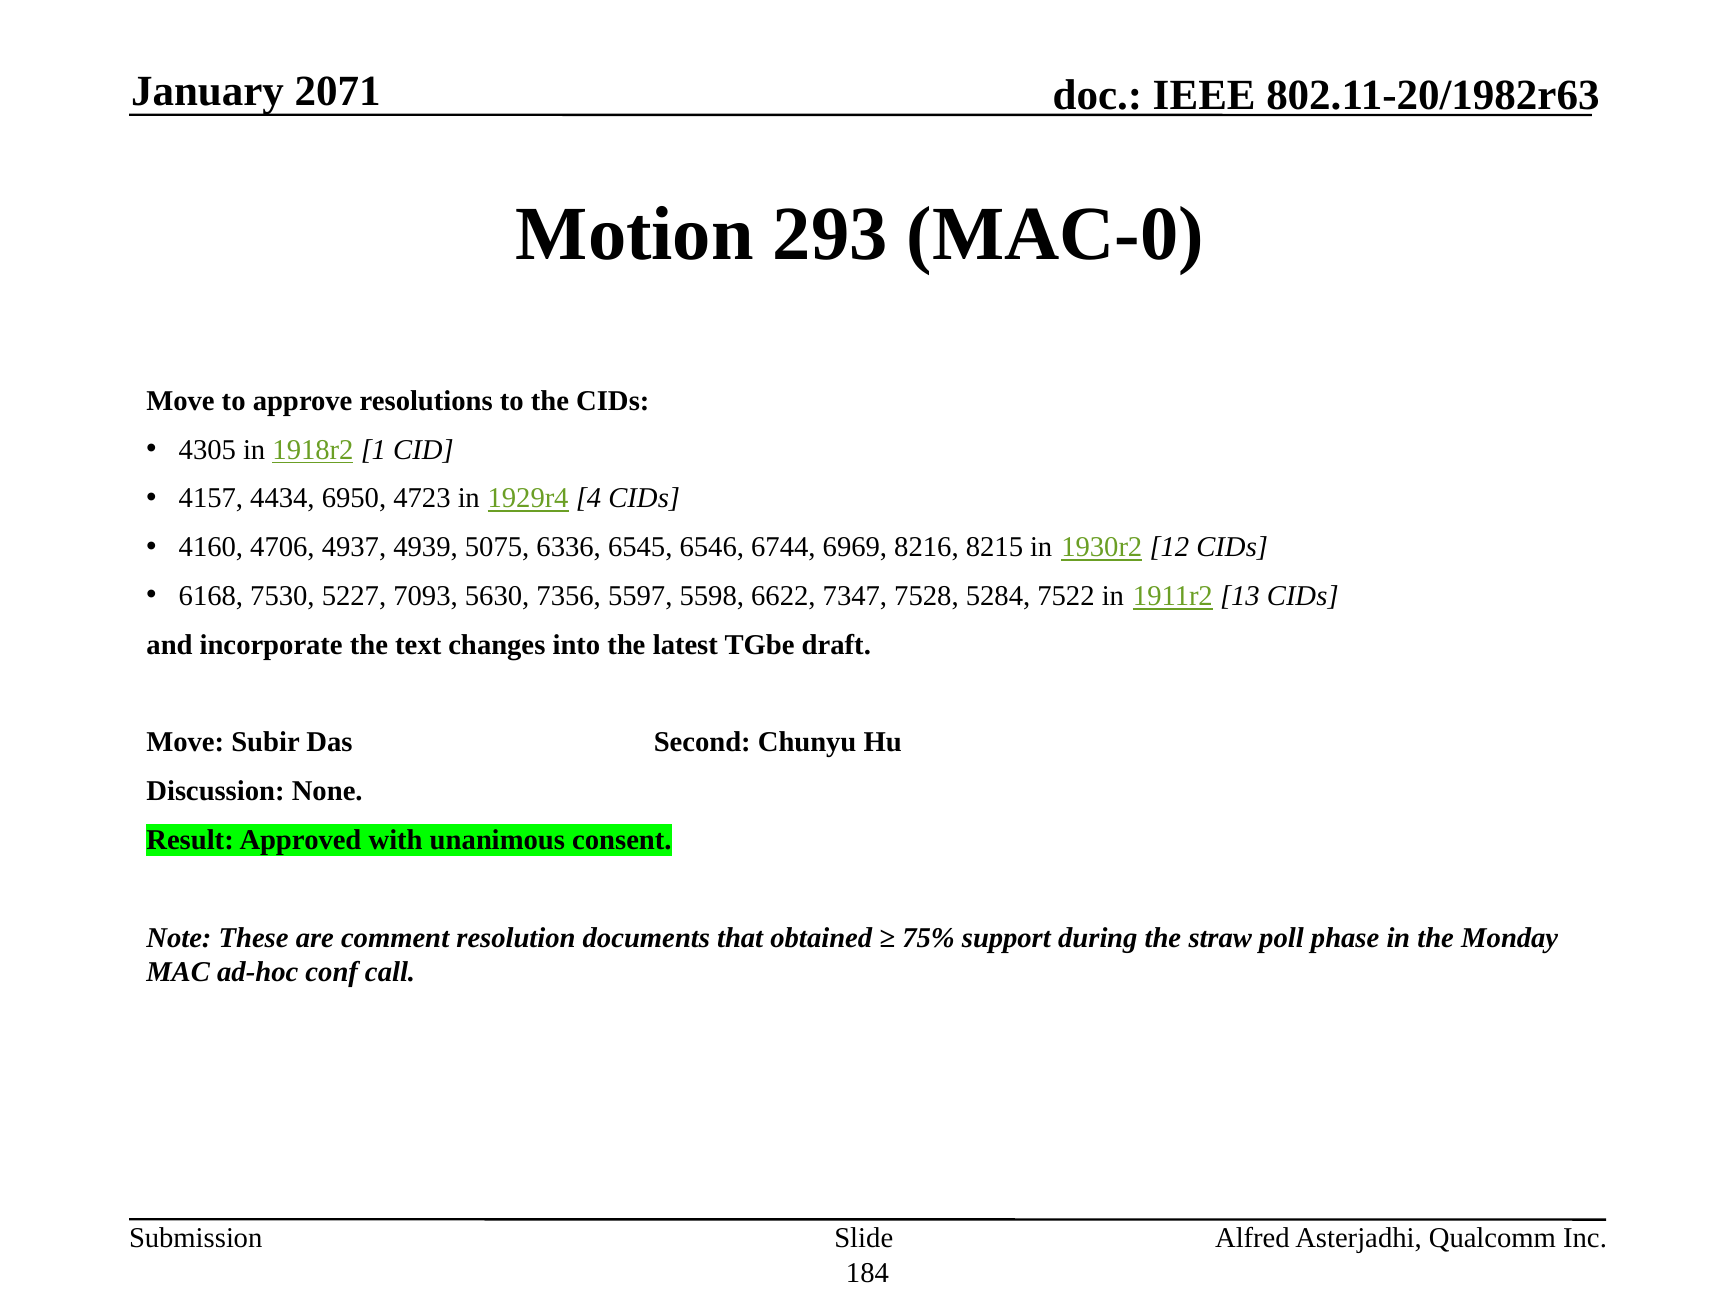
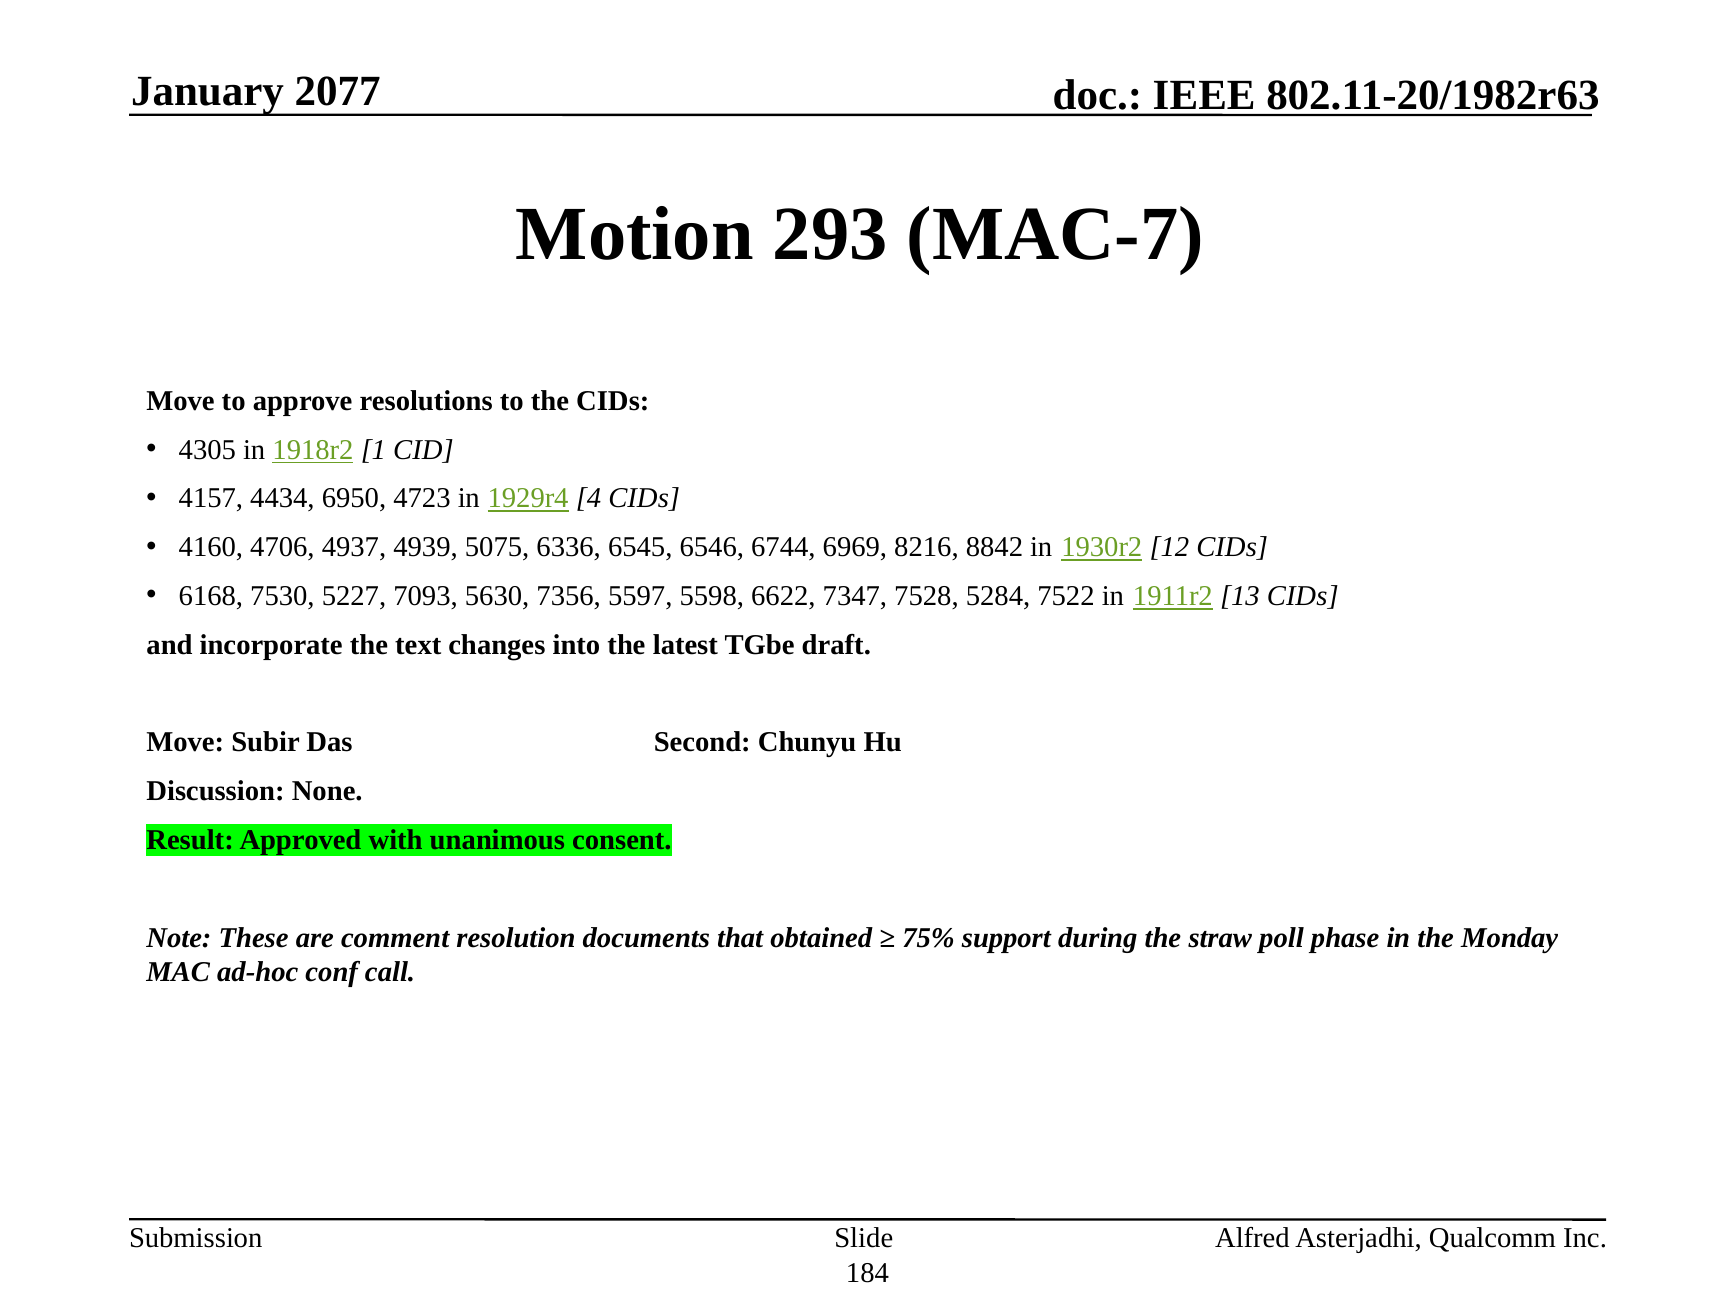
2071: 2071 -> 2077
MAC-0: MAC-0 -> MAC-7
8215: 8215 -> 8842
